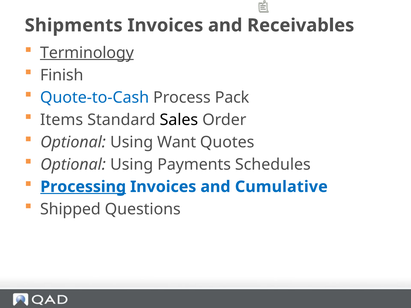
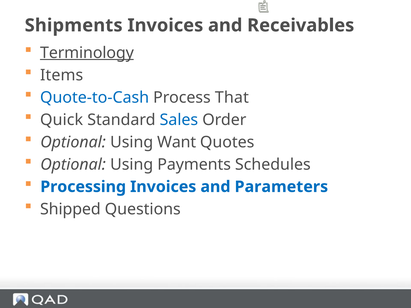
Finish: Finish -> Items
Pack: Pack -> That
Items: Items -> Quick
Sales colour: black -> blue
Processing underline: present -> none
Cumulative: Cumulative -> Parameters
